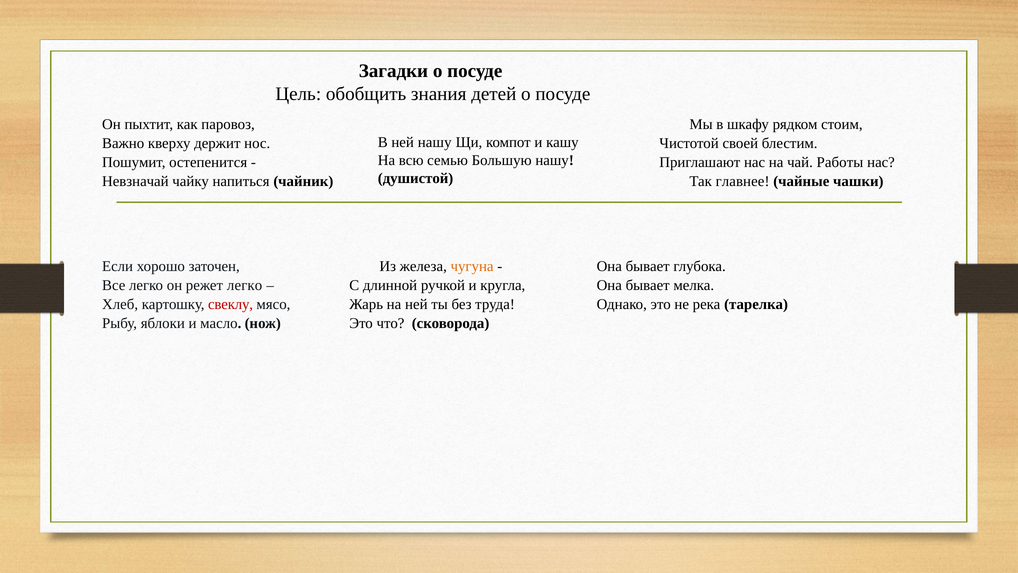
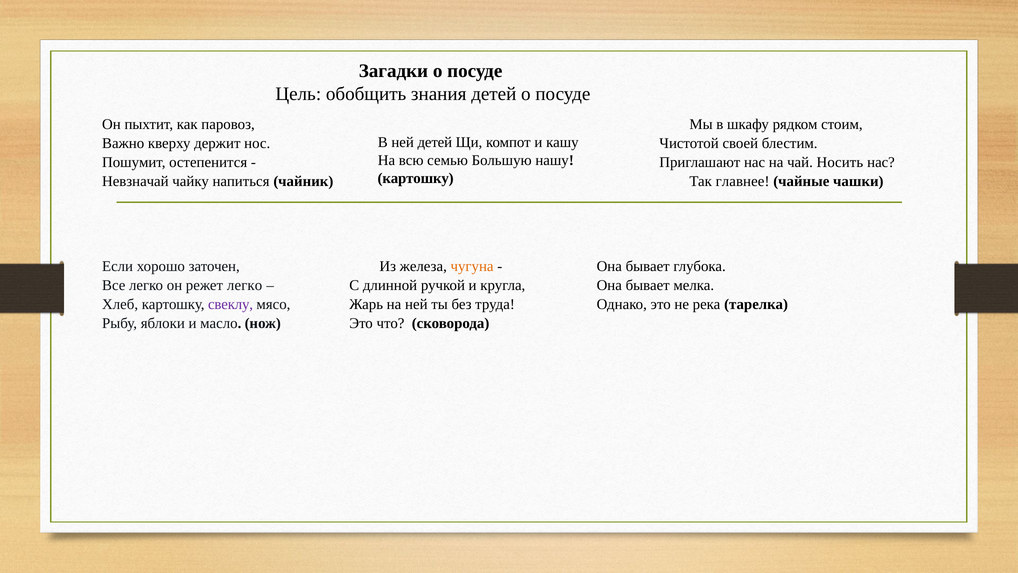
ней нашу: нашу -> детей
Работы: Работы -> Носить
душистой at (416, 178): душистой -> картошку
свеклу colour: red -> purple
